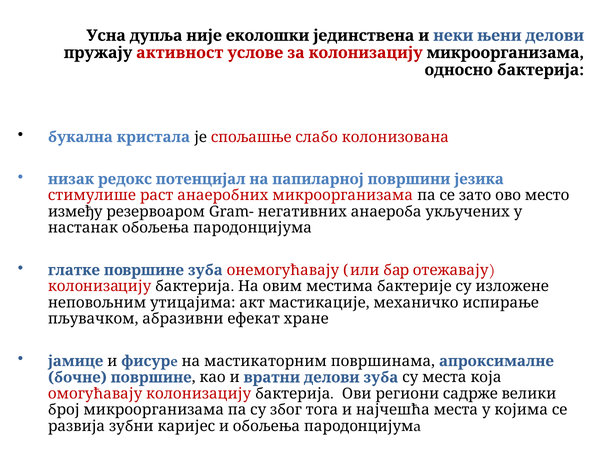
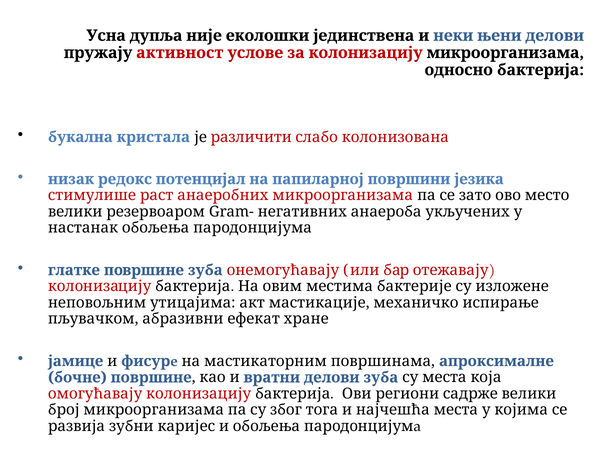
спољашње: спољашње -> различити
између at (75, 212): између -> велики
